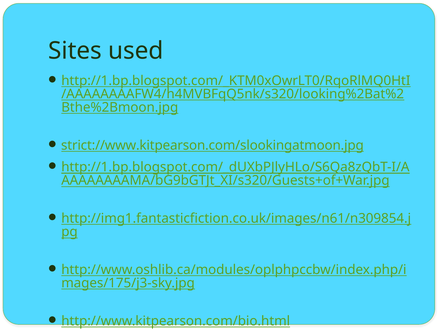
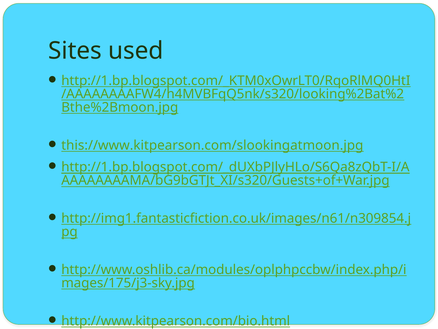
strict://www.kitpearson.com/slookingatmoon.jpg: strict://www.kitpearson.com/slookingatmoon.jpg -> this://www.kitpearson.com/slookingatmoon.jpg
